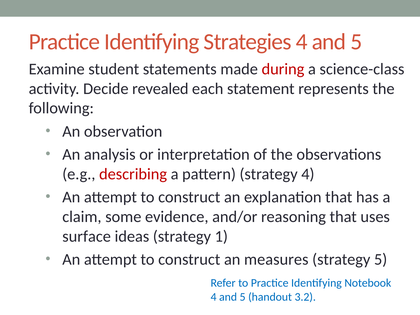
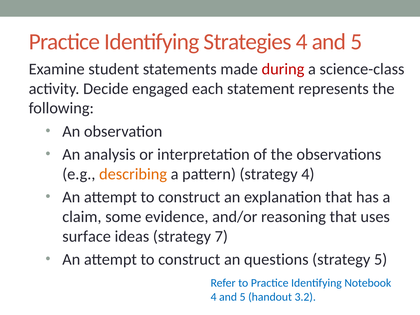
revealed: revealed -> engaged
describing colour: red -> orange
1: 1 -> 7
measures: measures -> questions
